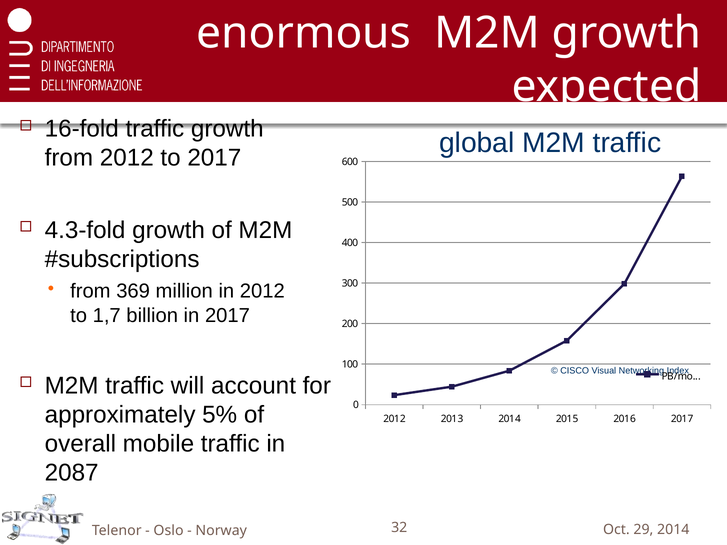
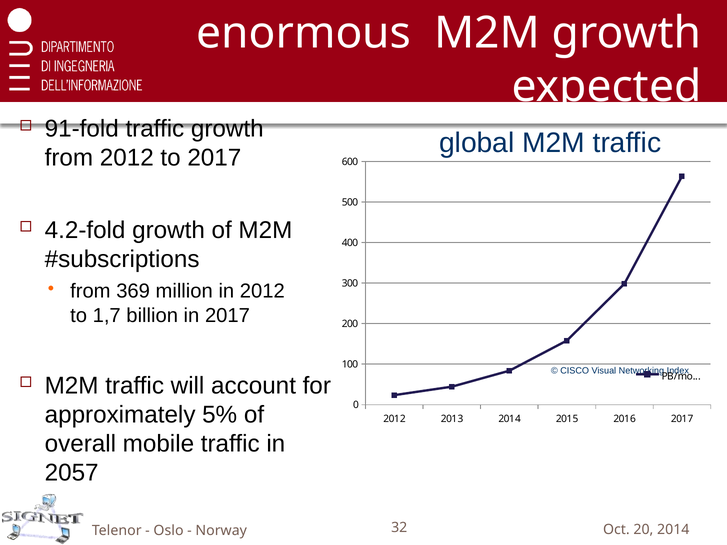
16-fold: 16-fold -> 91-fold
4.3-fold: 4.3-fold -> 4.2-fold
2087: 2087 -> 2057
29: 29 -> 20
